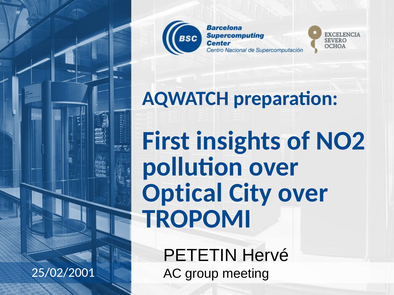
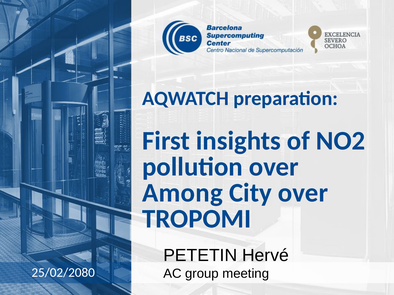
Optical: Optical -> Among
25/02/2001: 25/02/2001 -> 25/02/2080
